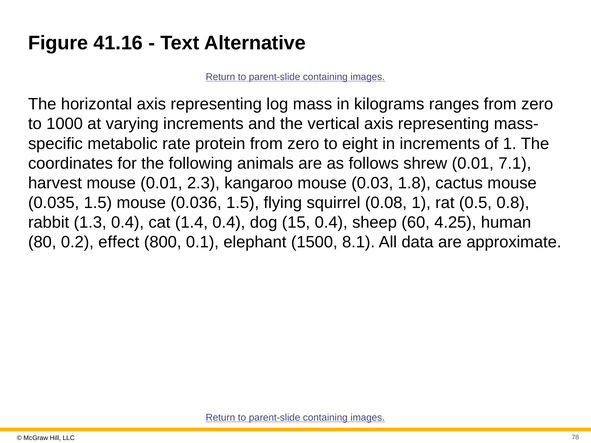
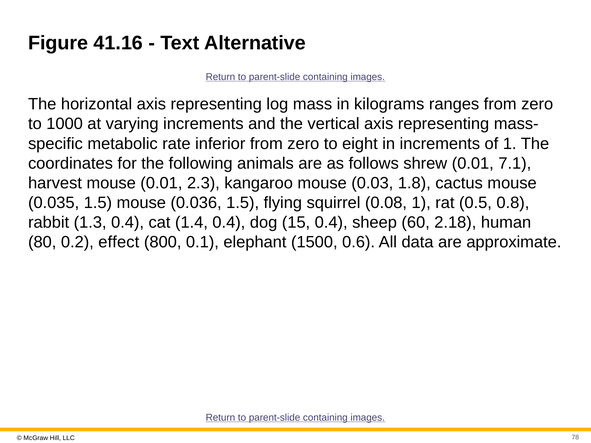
protein: protein -> inferior
4.25: 4.25 -> 2.18
8.1: 8.1 -> 0.6
